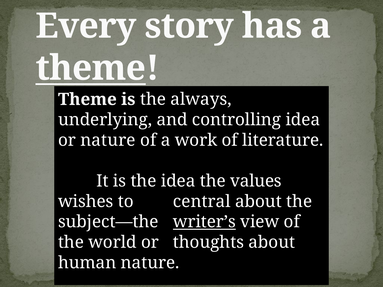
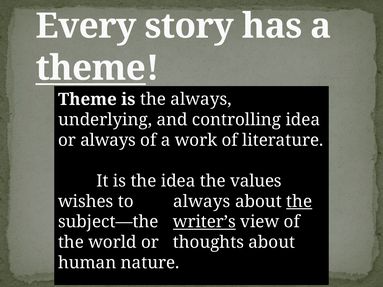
or nature: nature -> always
to central: central -> always
the at (299, 202) underline: none -> present
